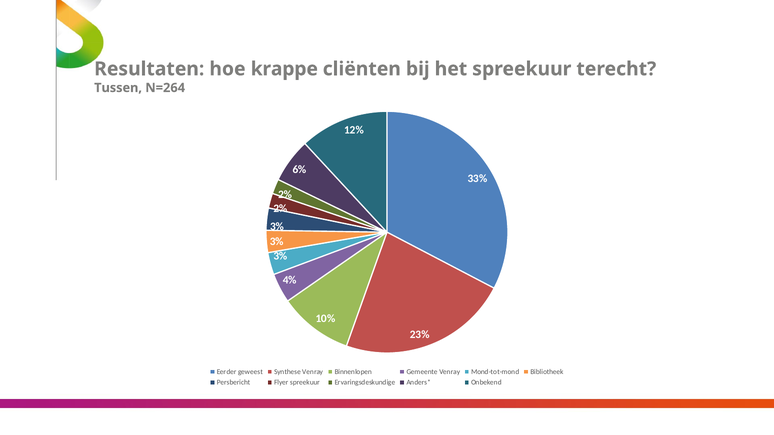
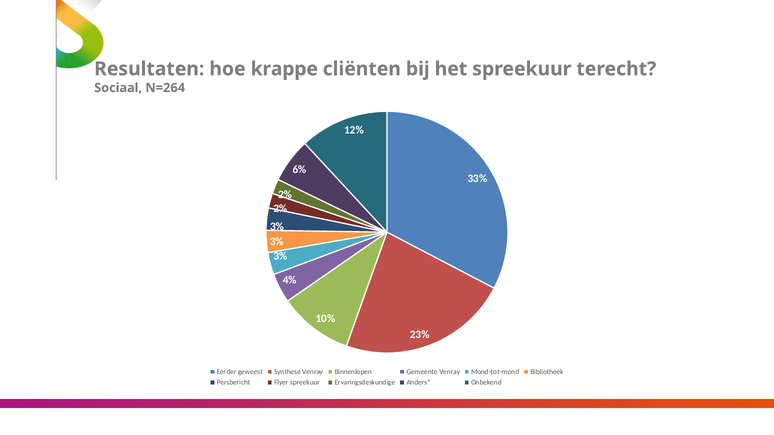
Tussen: Tussen -> Sociaal
